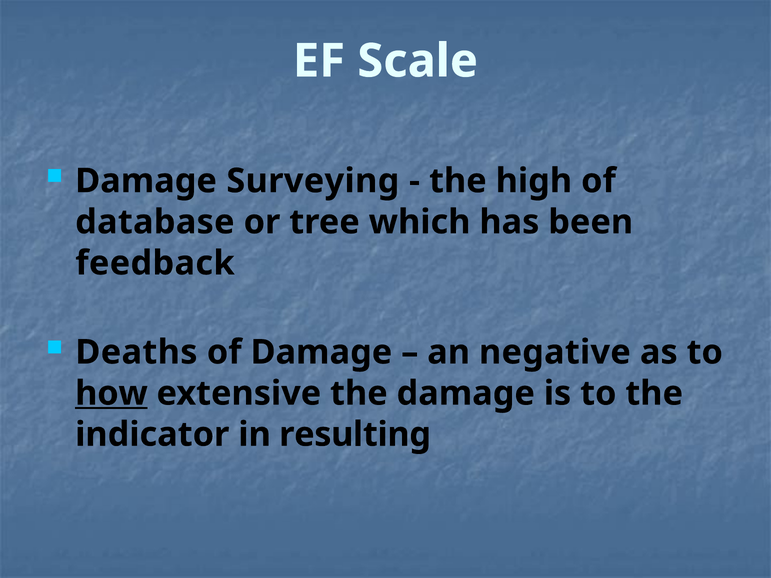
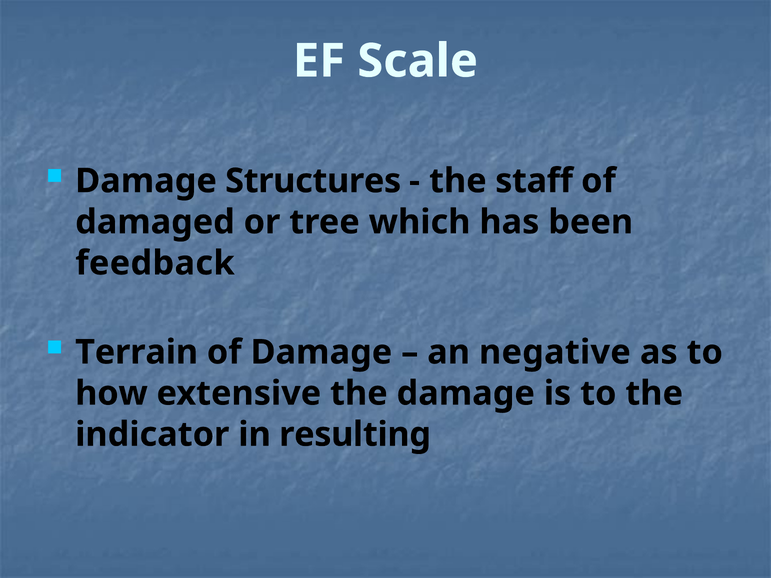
Surveying: Surveying -> Structures
high: high -> staff
database: database -> damaged
Deaths: Deaths -> Terrain
how underline: present -> none
